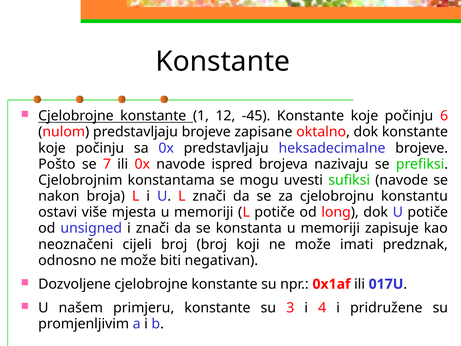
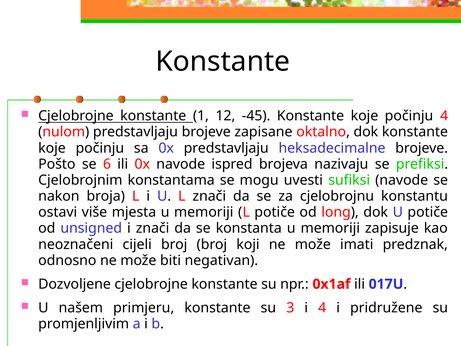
počinju 6: 6 -> 4
7: 7 -> 6
